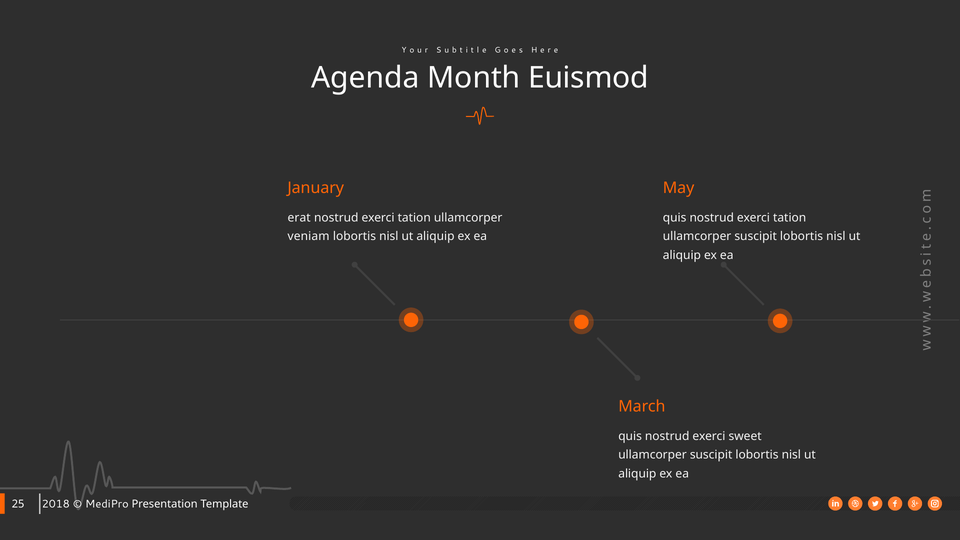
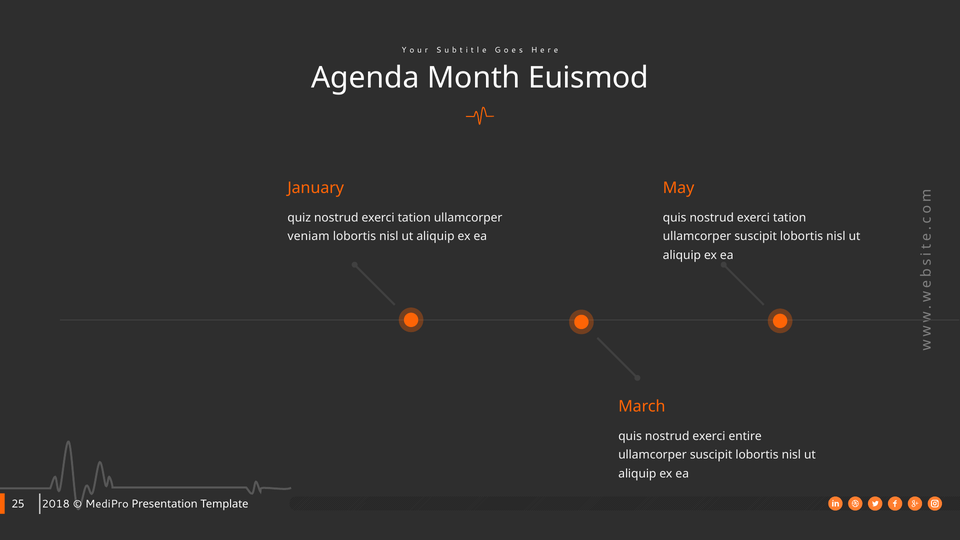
erat: erat -> quiz
sweet: sweet -> entire
